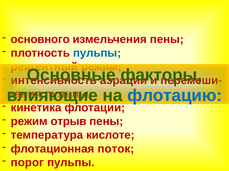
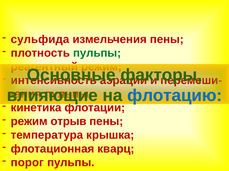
основного: основного -> сульфида
пульпы at (97, 53) colour: blue -> green
кислоте: кислоте -> крышка
поток: поток -> кварц
